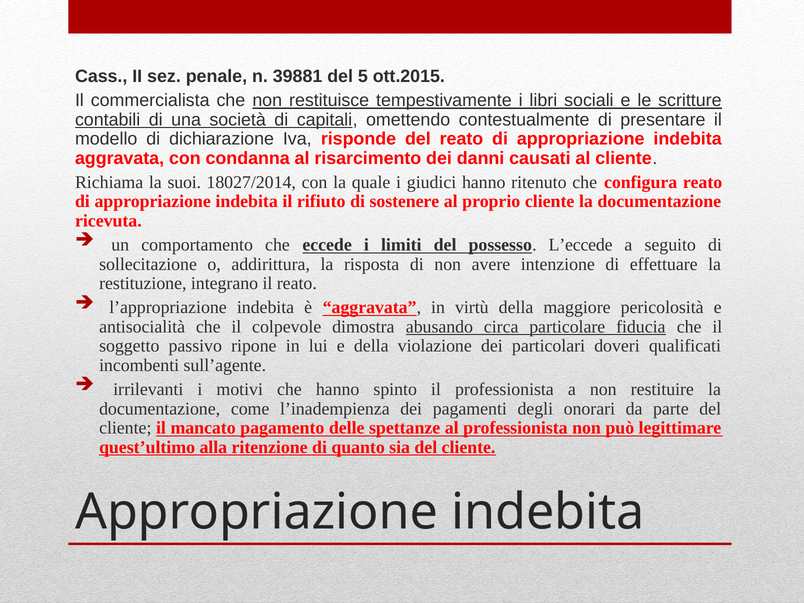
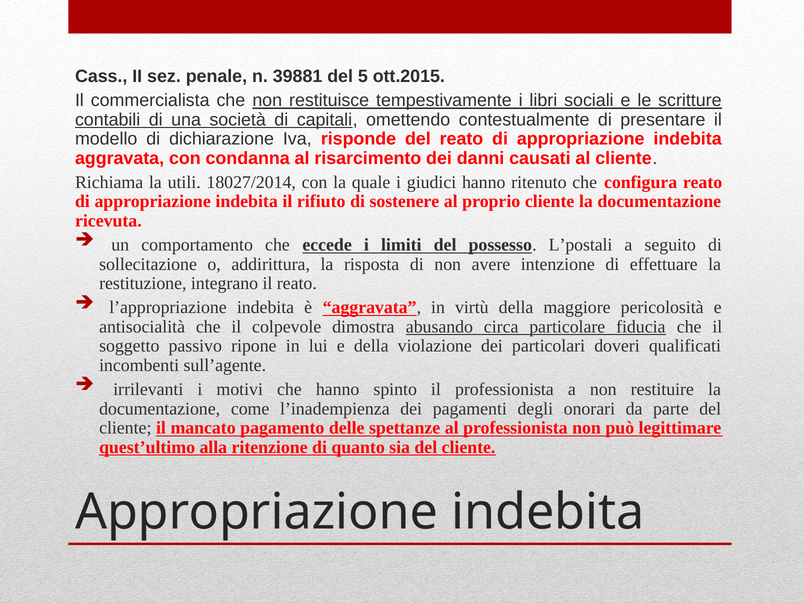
suoi: suoi -> utili
L’eccede: L’eccede -> L’postali
